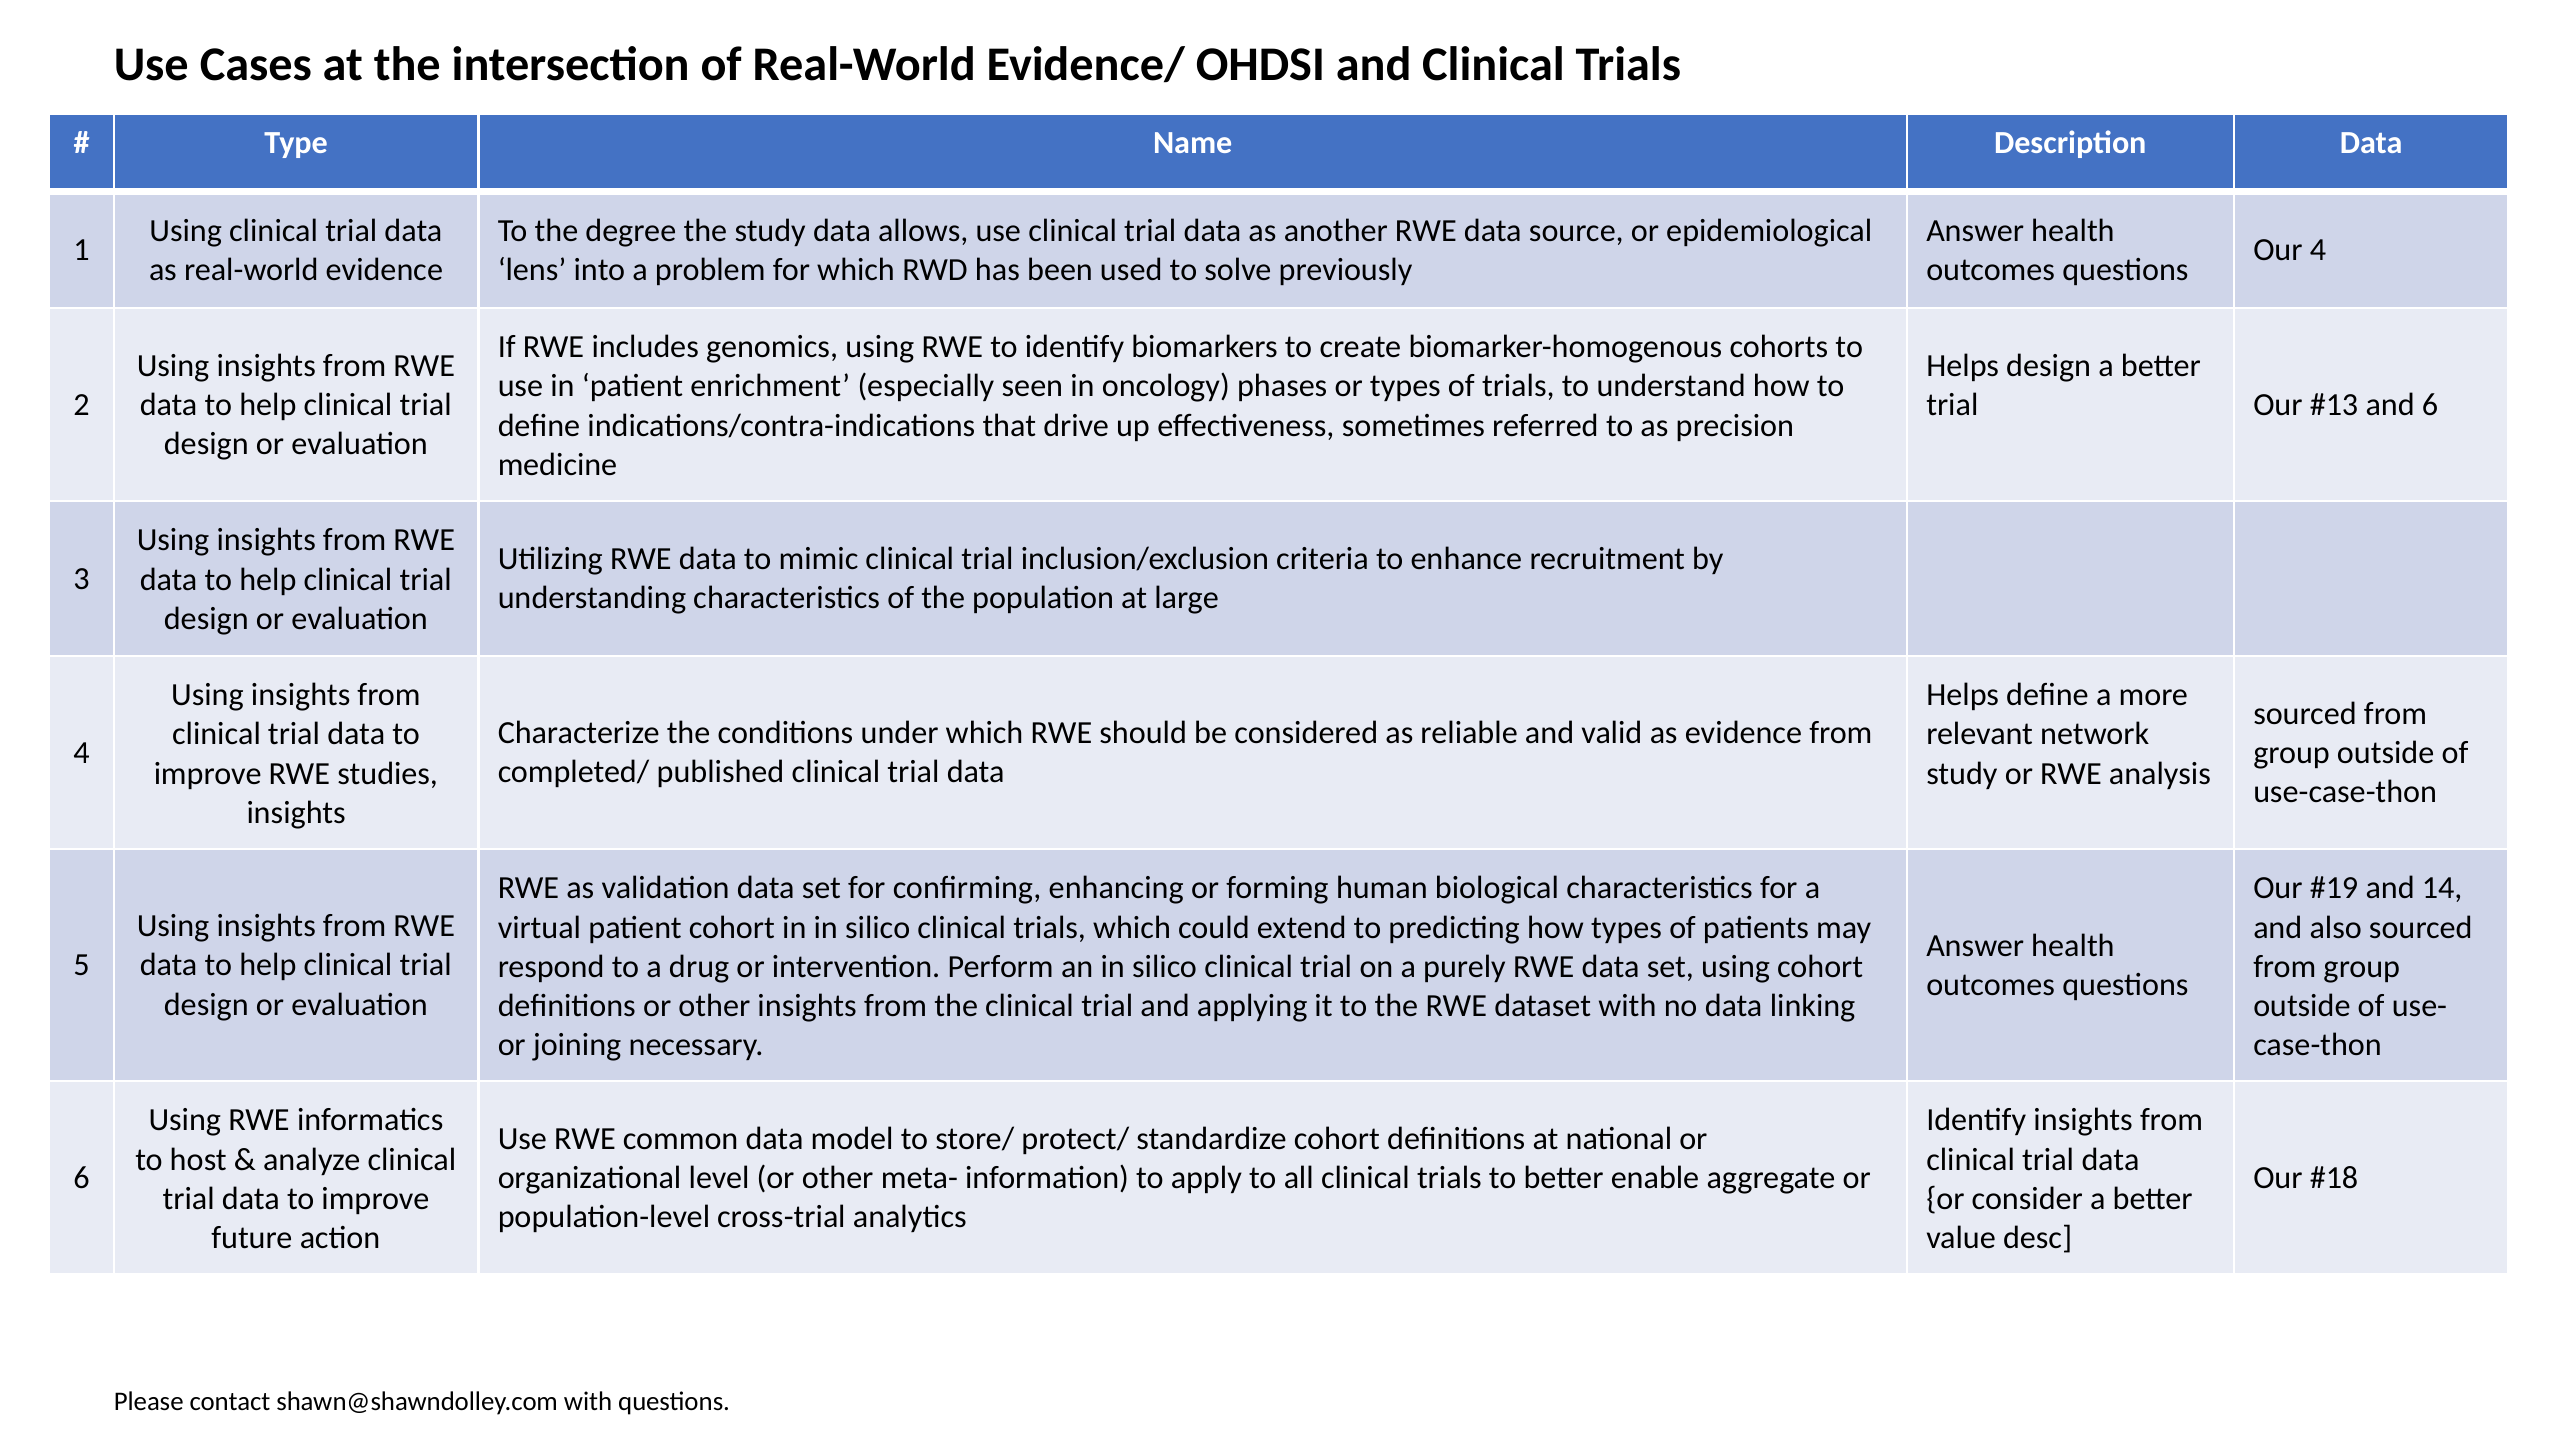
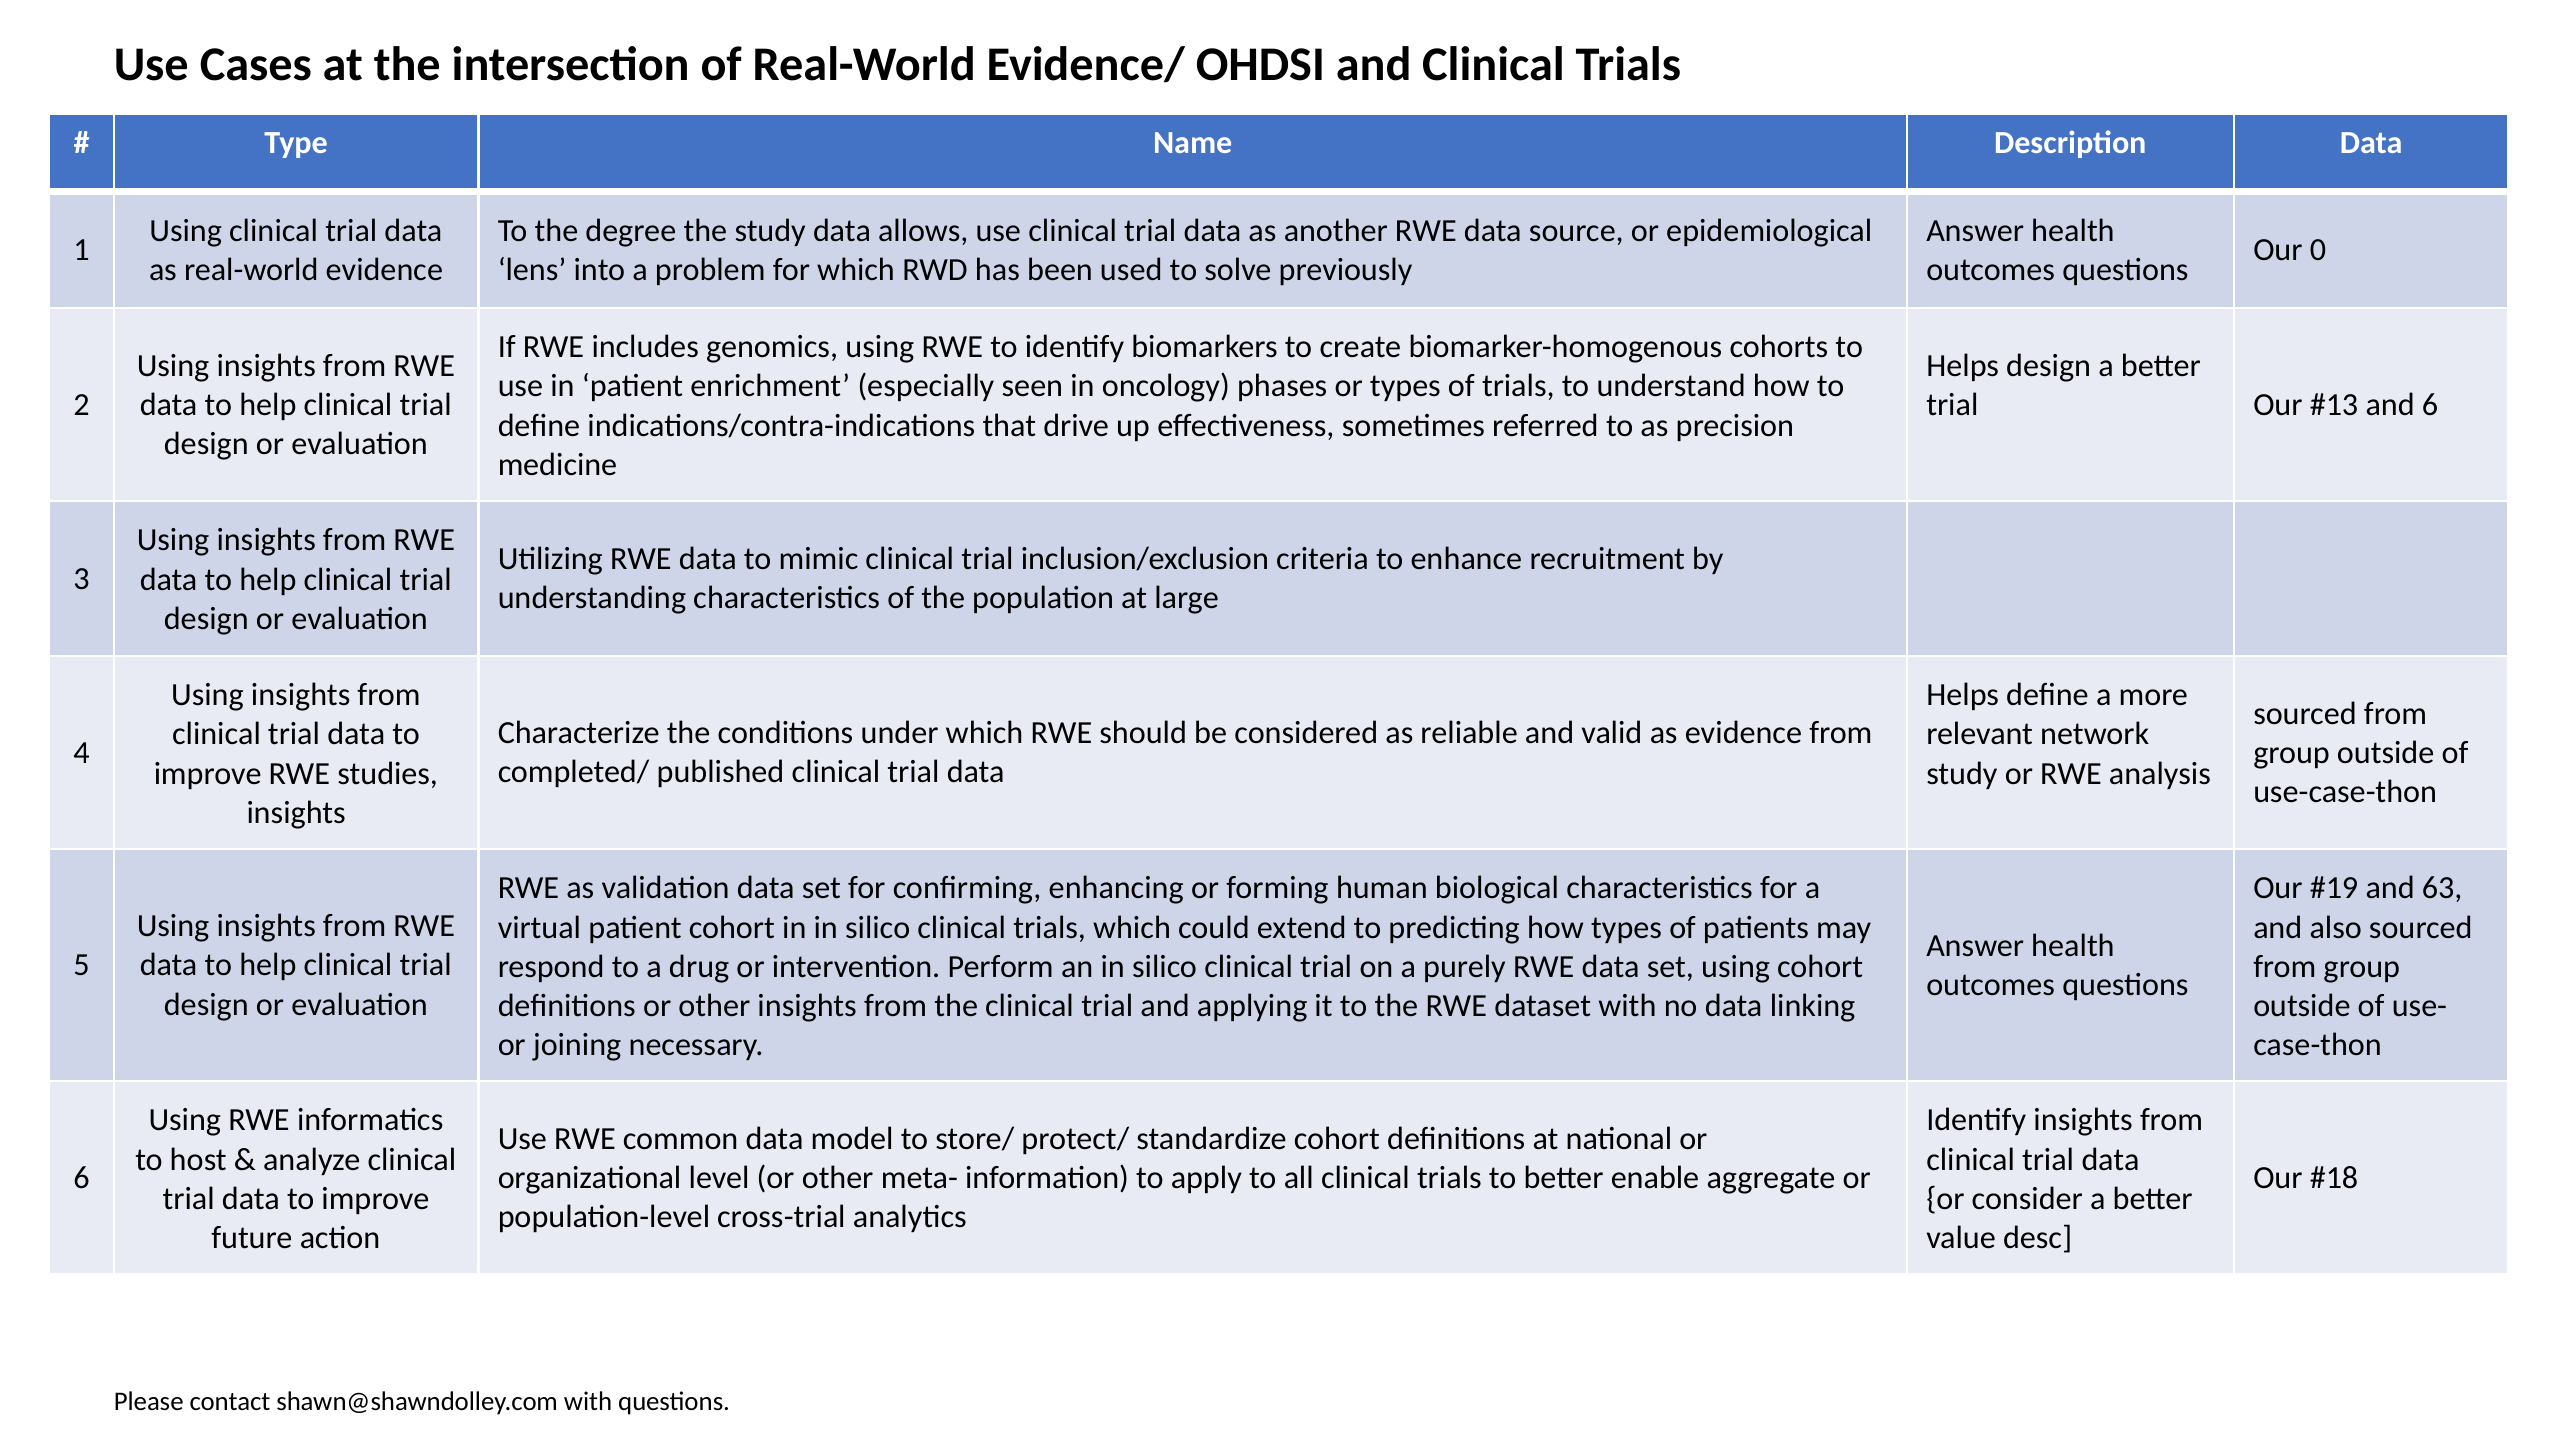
Our 4: 4 -> 0
14: 14 -> 63
